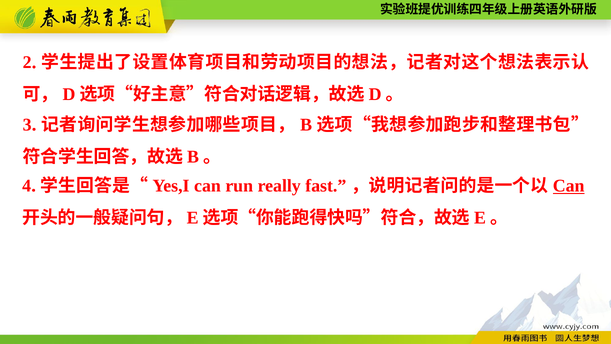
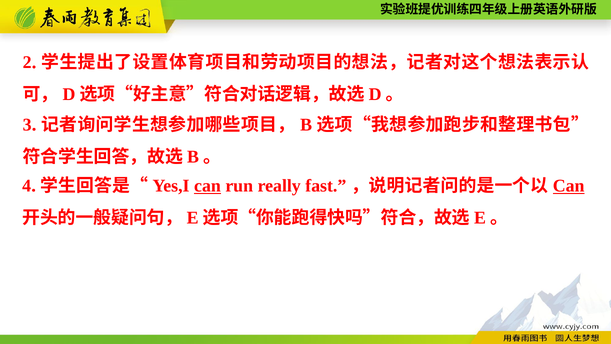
can at (207, 186) underline: none -> present
